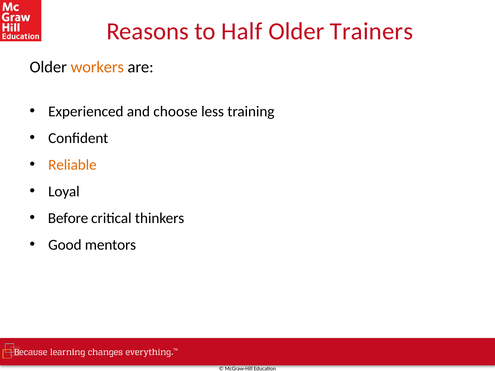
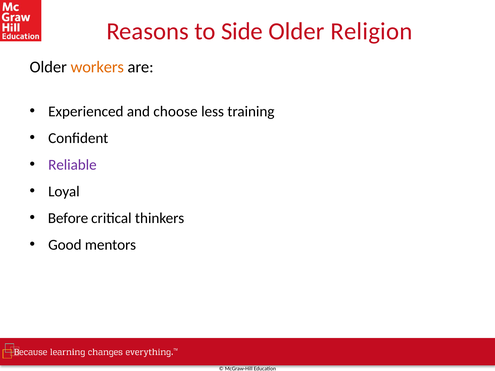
Half: Half -> Side
Trainers: Trainers -> Religion
Reliable colour: orange -> purple
